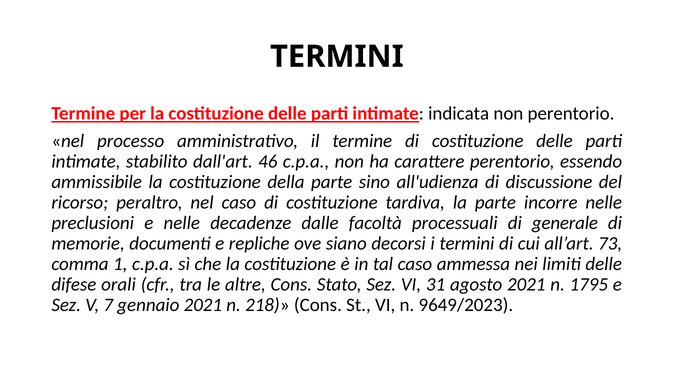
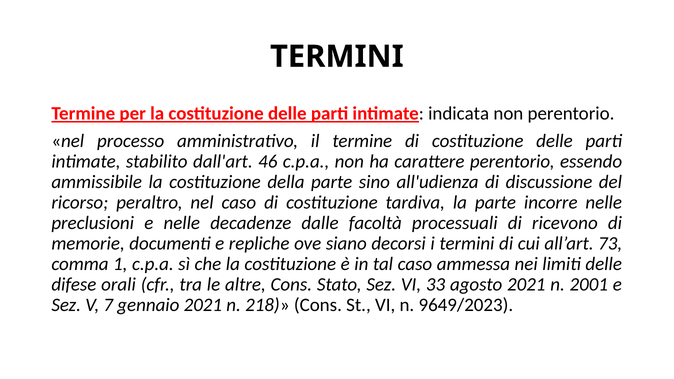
generale: generale -> ricevono
31: 31 -> 33
1795: 1795 -> 2001
